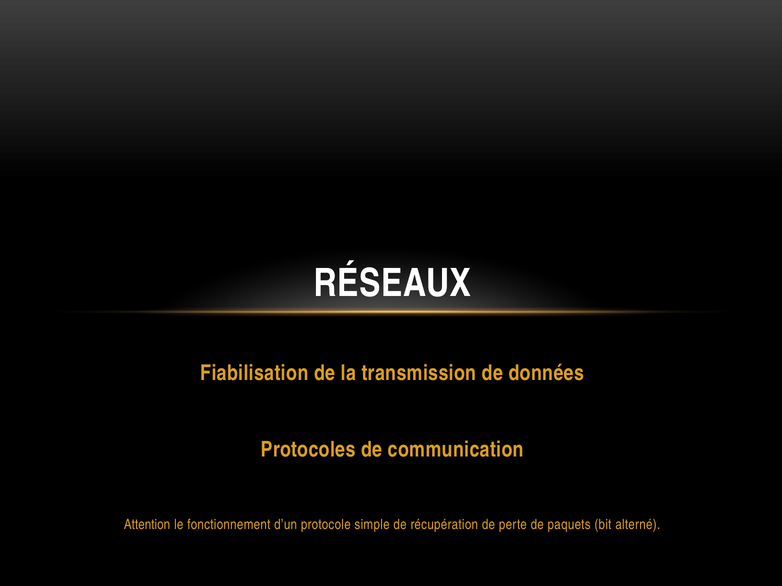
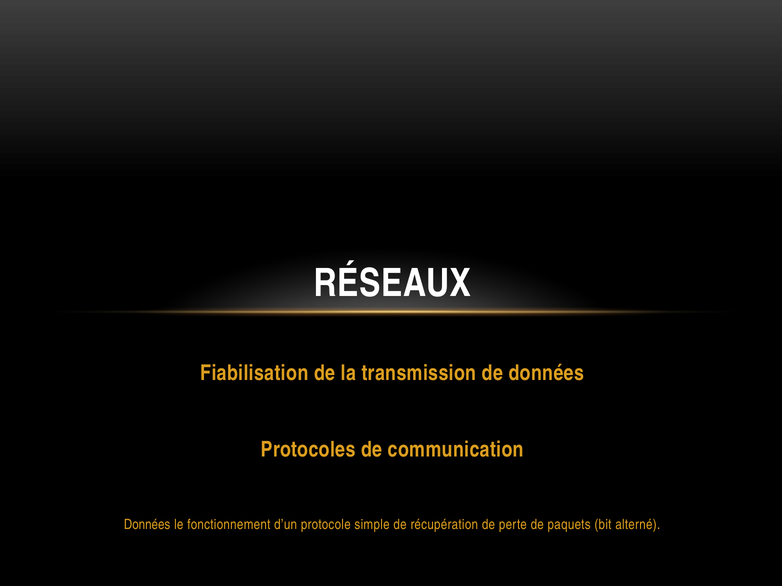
Attention at (147, 525): Attention -> Données
